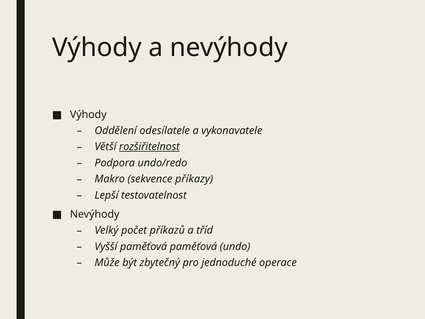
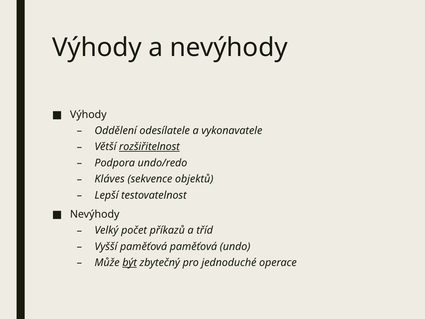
Makro: Makro -> Kláves
příkazy: příkazy -> objektů
být underline: none -> present
